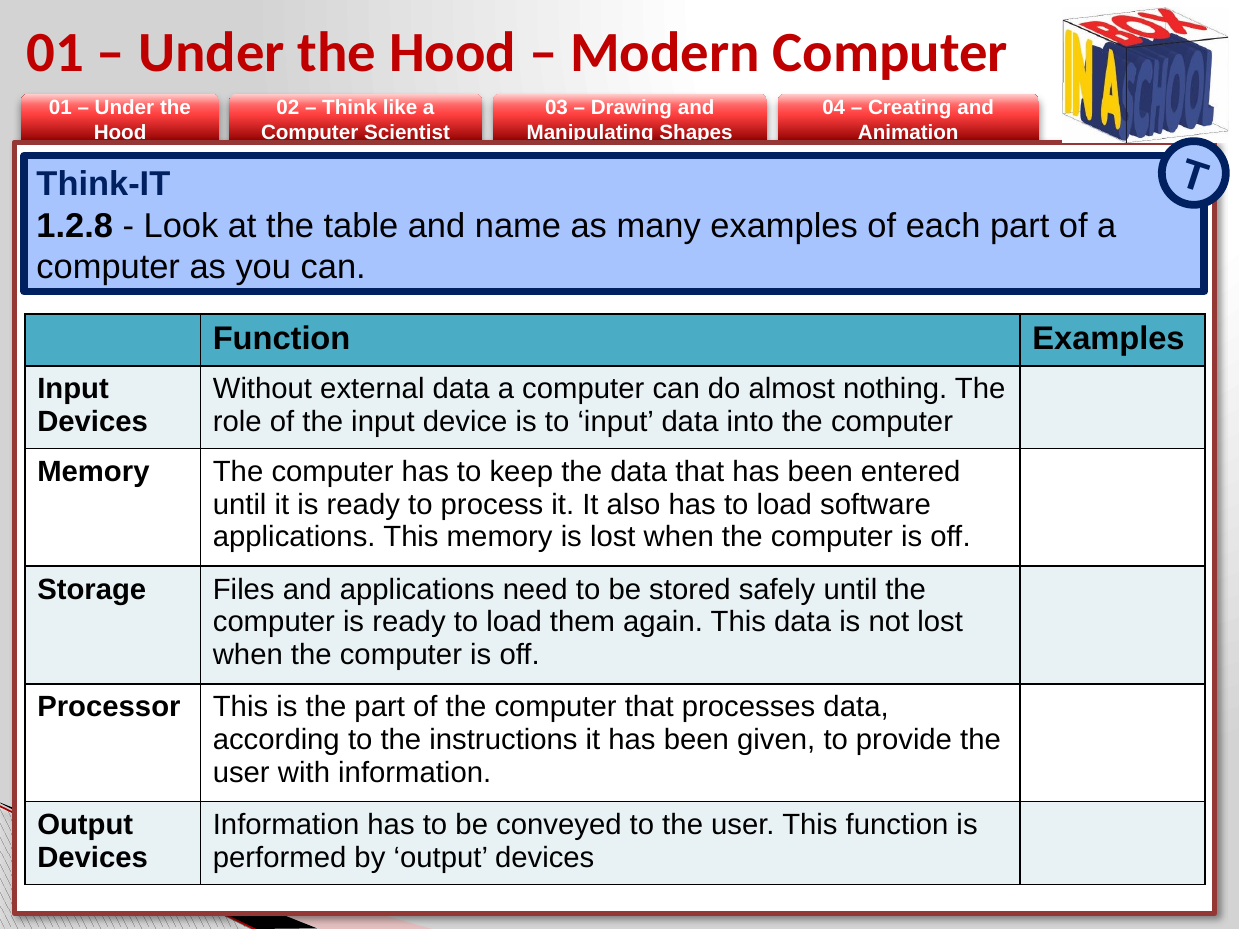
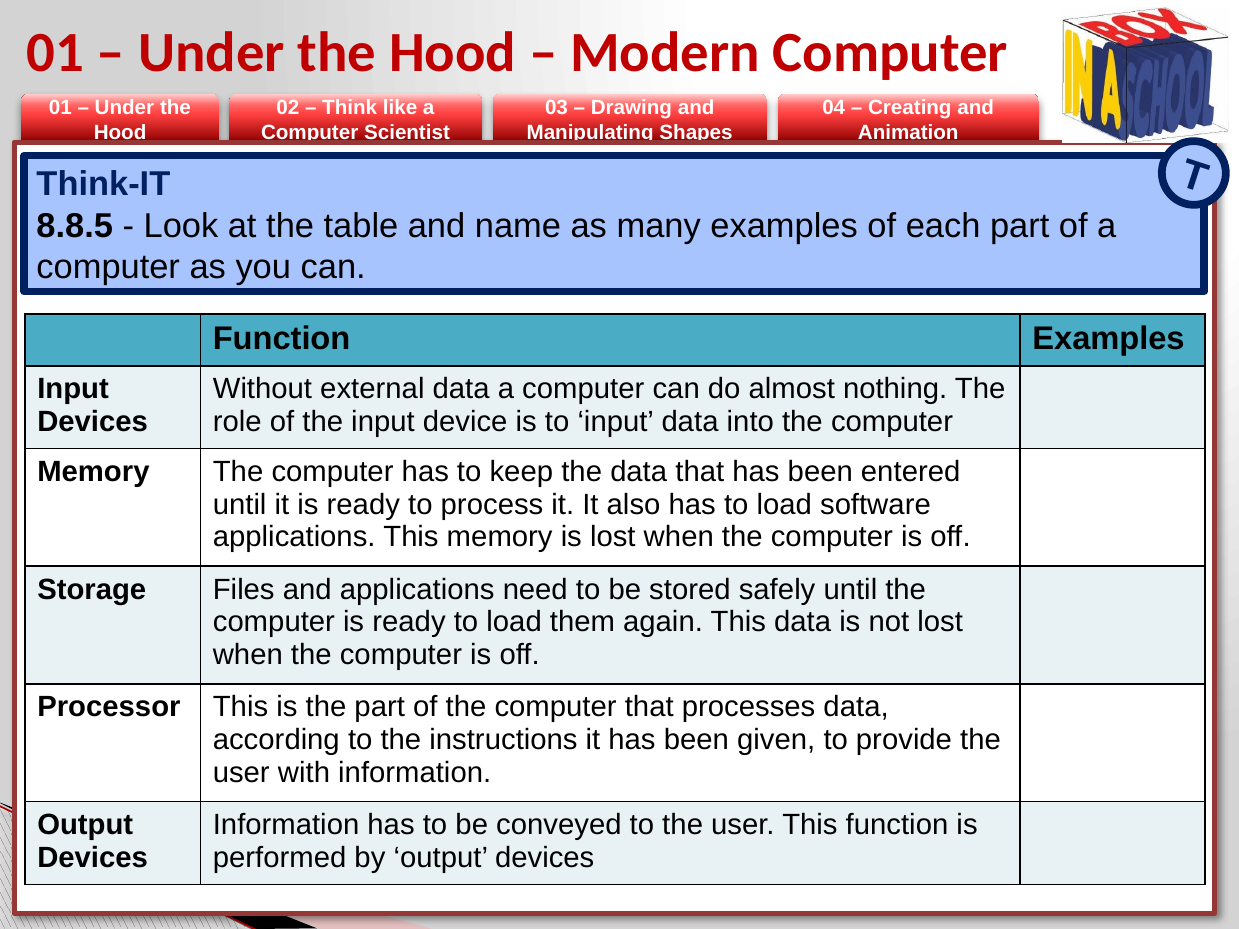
1.2.8: 1.2.8 -> 8.8.5
